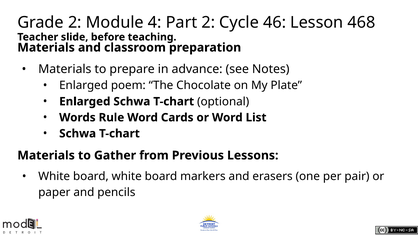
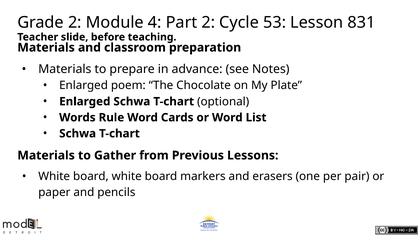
46: 46 -> 53
468: 468 -> 831
